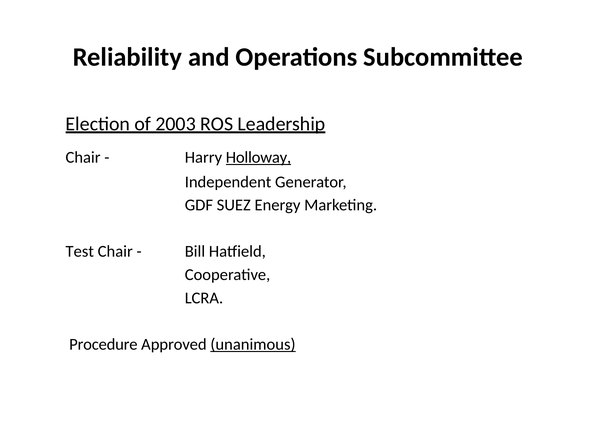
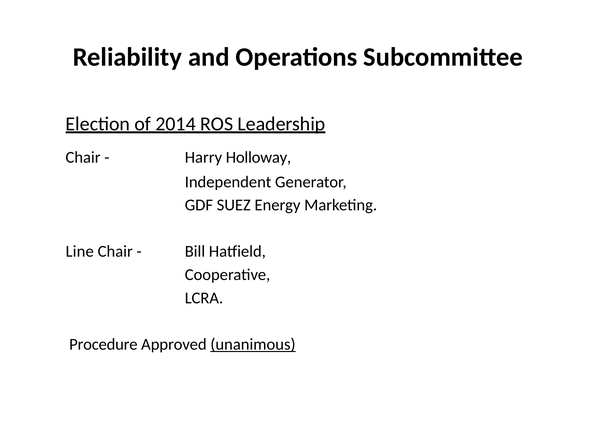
2003: 2003 -> 2014
Holloway underline: present -> none
Test: Test -> Line
